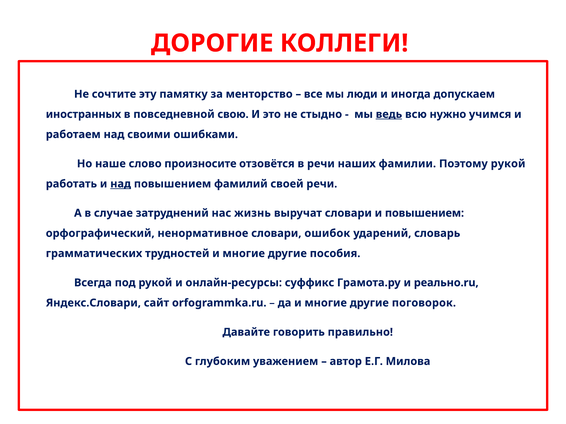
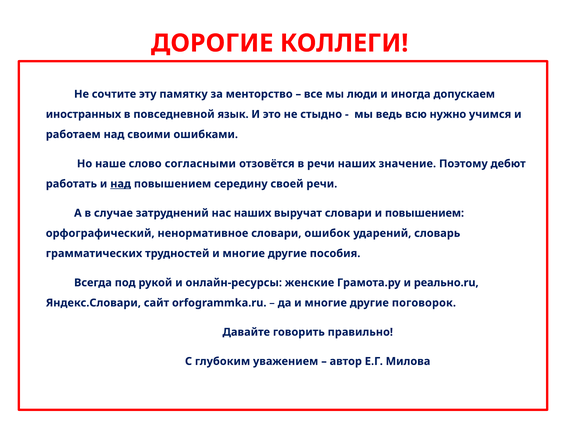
свою: свою -> язык
ведь underline: present -> none
произносите: произносите -> согласными
фамилии: фамилии -> значение
Поэтому рукой: рукой -> дебют
фамилий: фамилий -> середину
нас жизнь: жизнь -> наших
суффикс: суффикс -> женские
